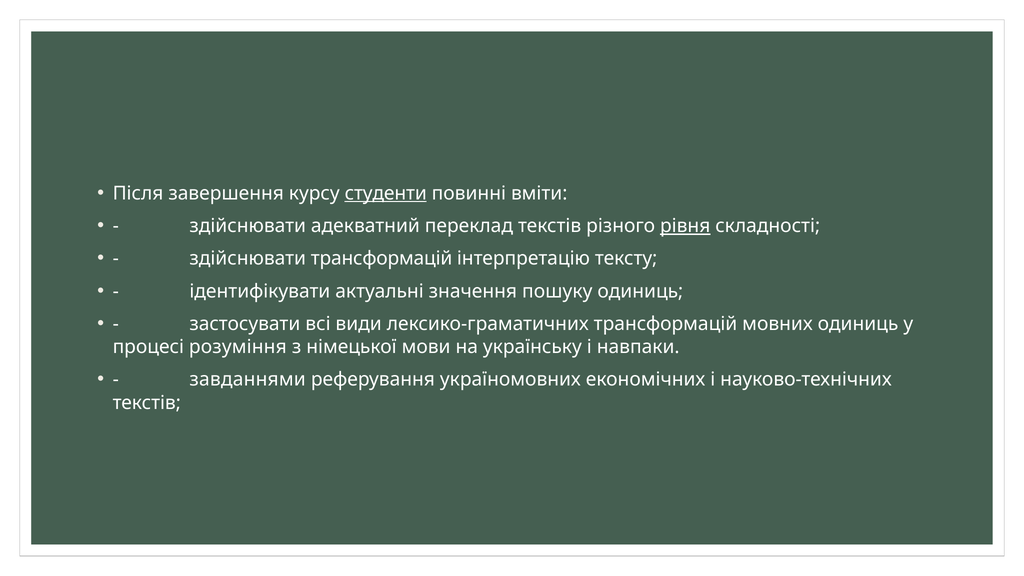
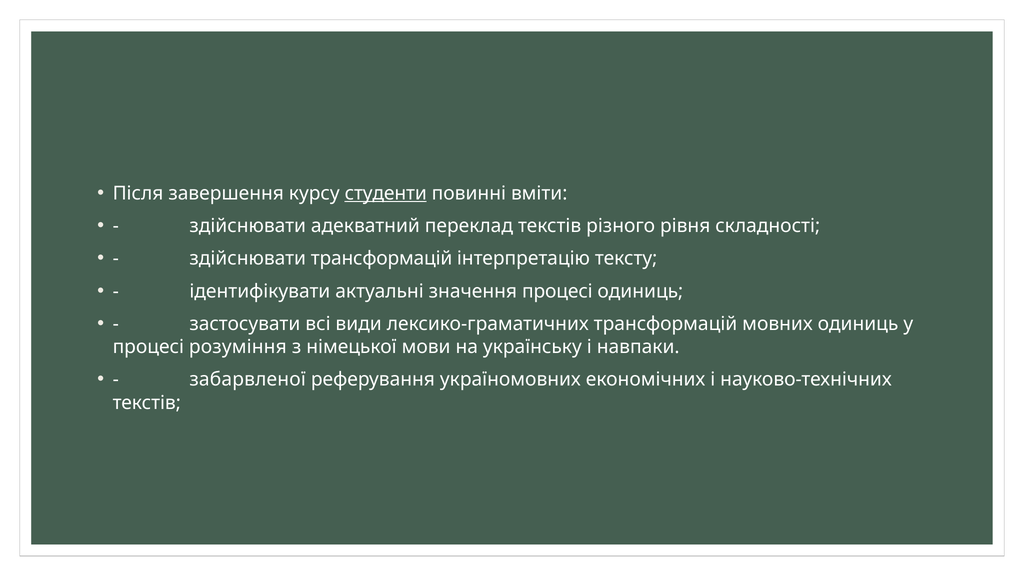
рівня underline: present -> none
значення пошуку: пошуку -> процесі
завданнями: завданнями -> забарвленої
